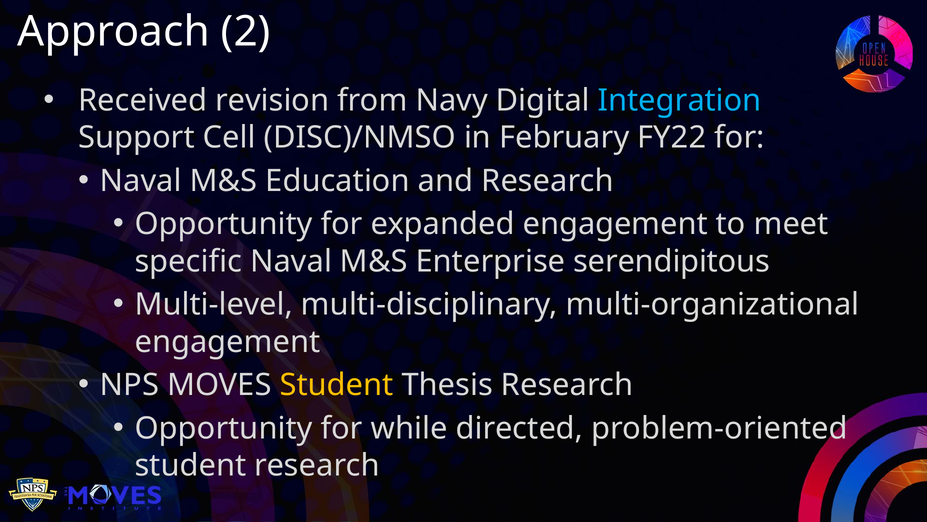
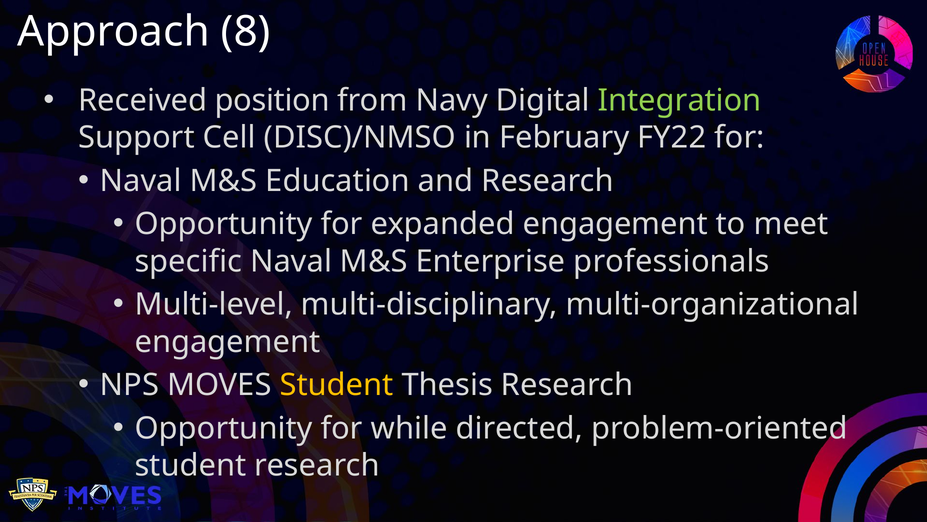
2: 2 -> 8
revision: revision -> position
Integration colour: light blue -> light green
serendipitous: serendipitous -> professionals
